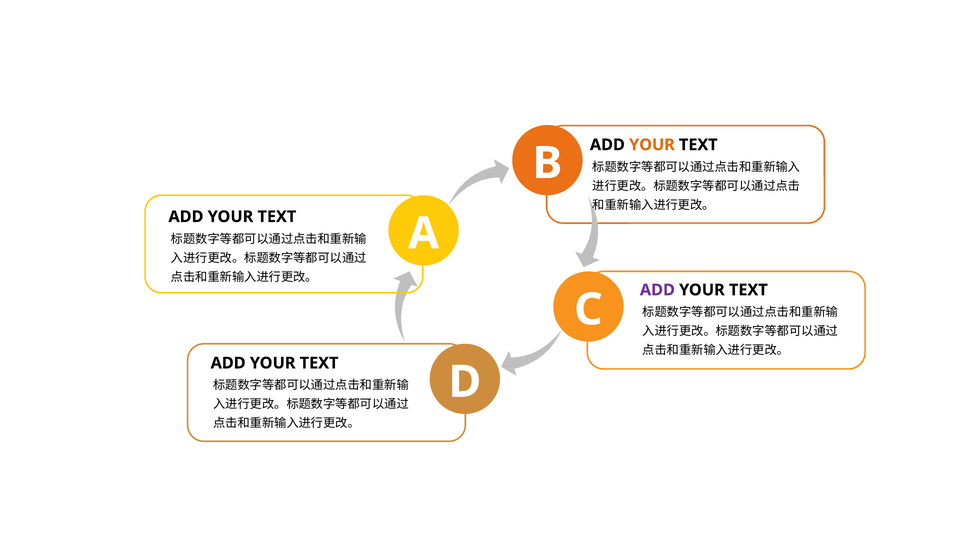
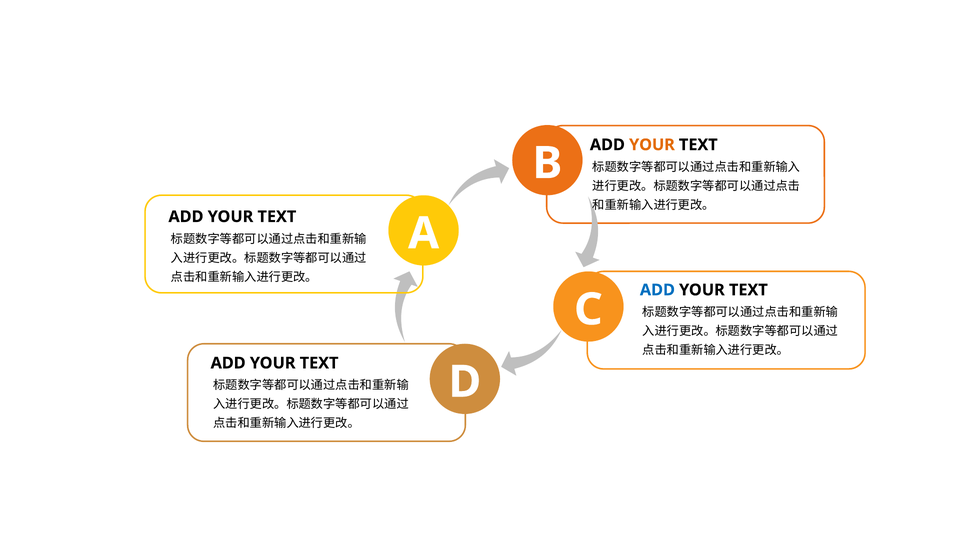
ADD at (657, 290) colour: purple -> blue
